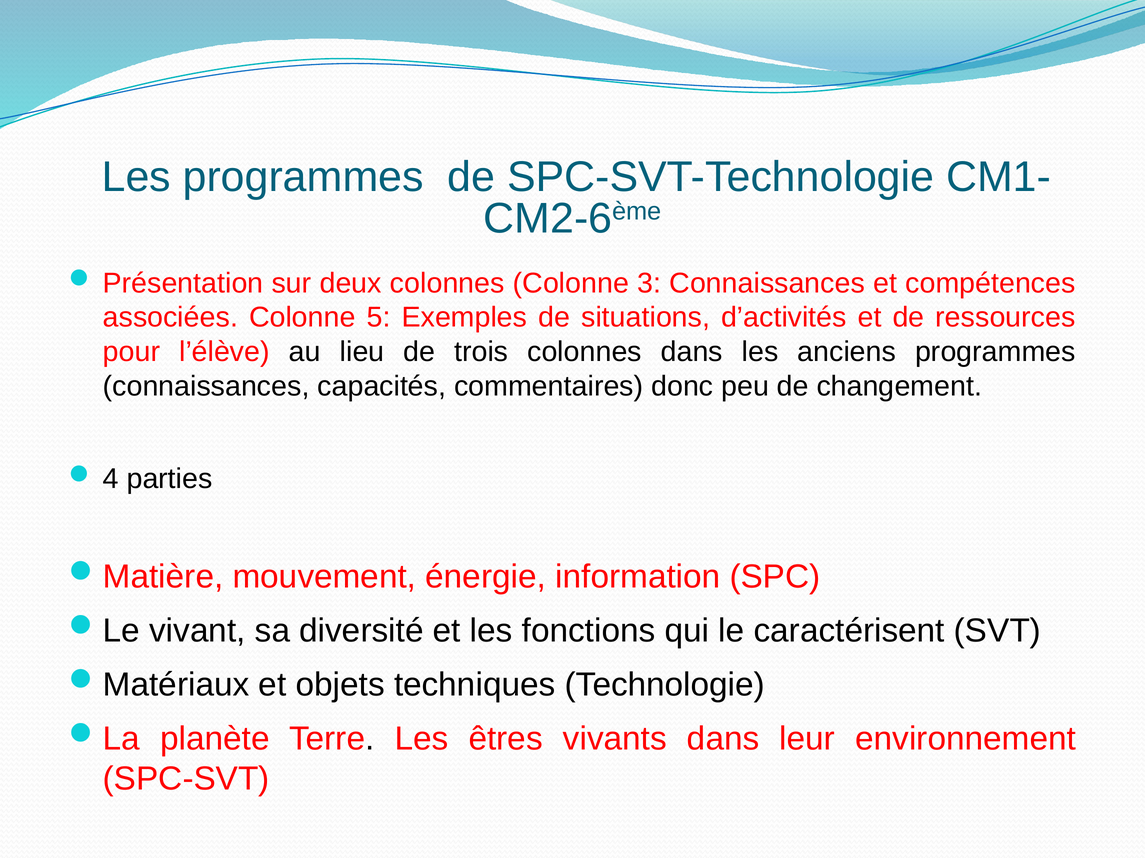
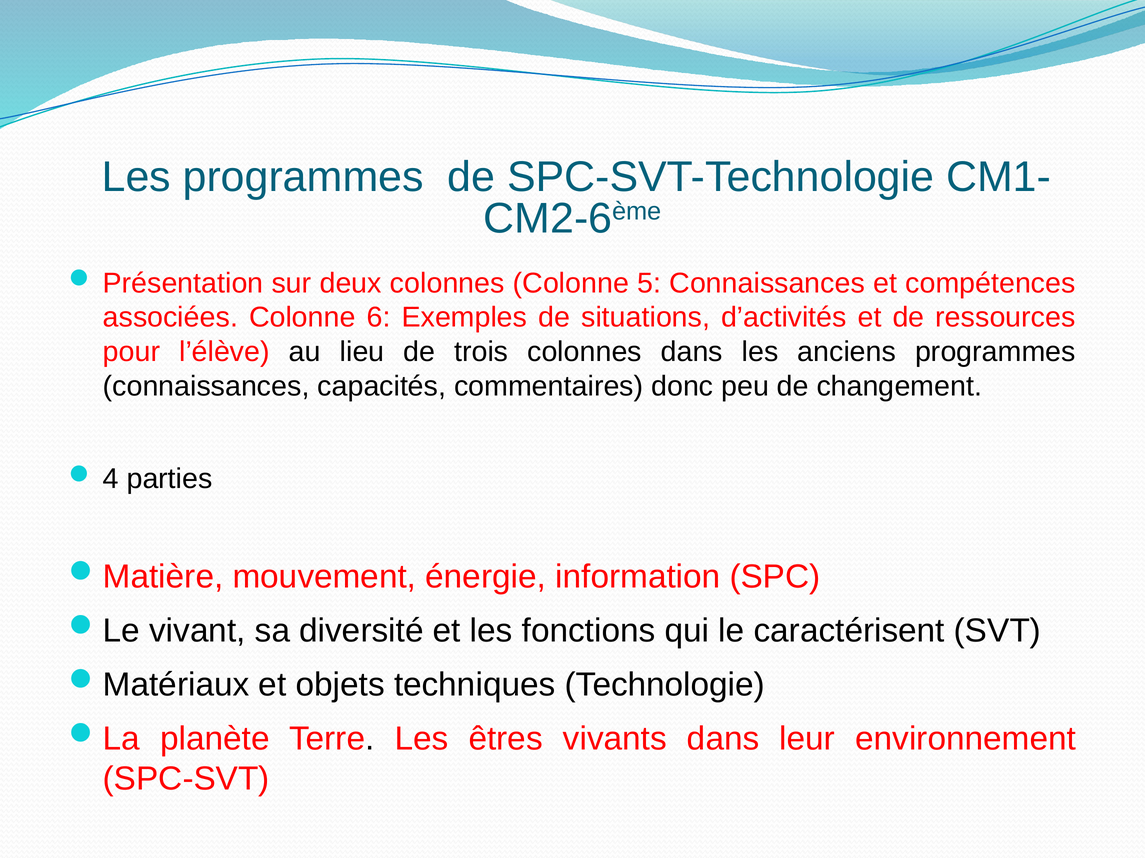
3: 3 -> 5
5: 5 -> 6
